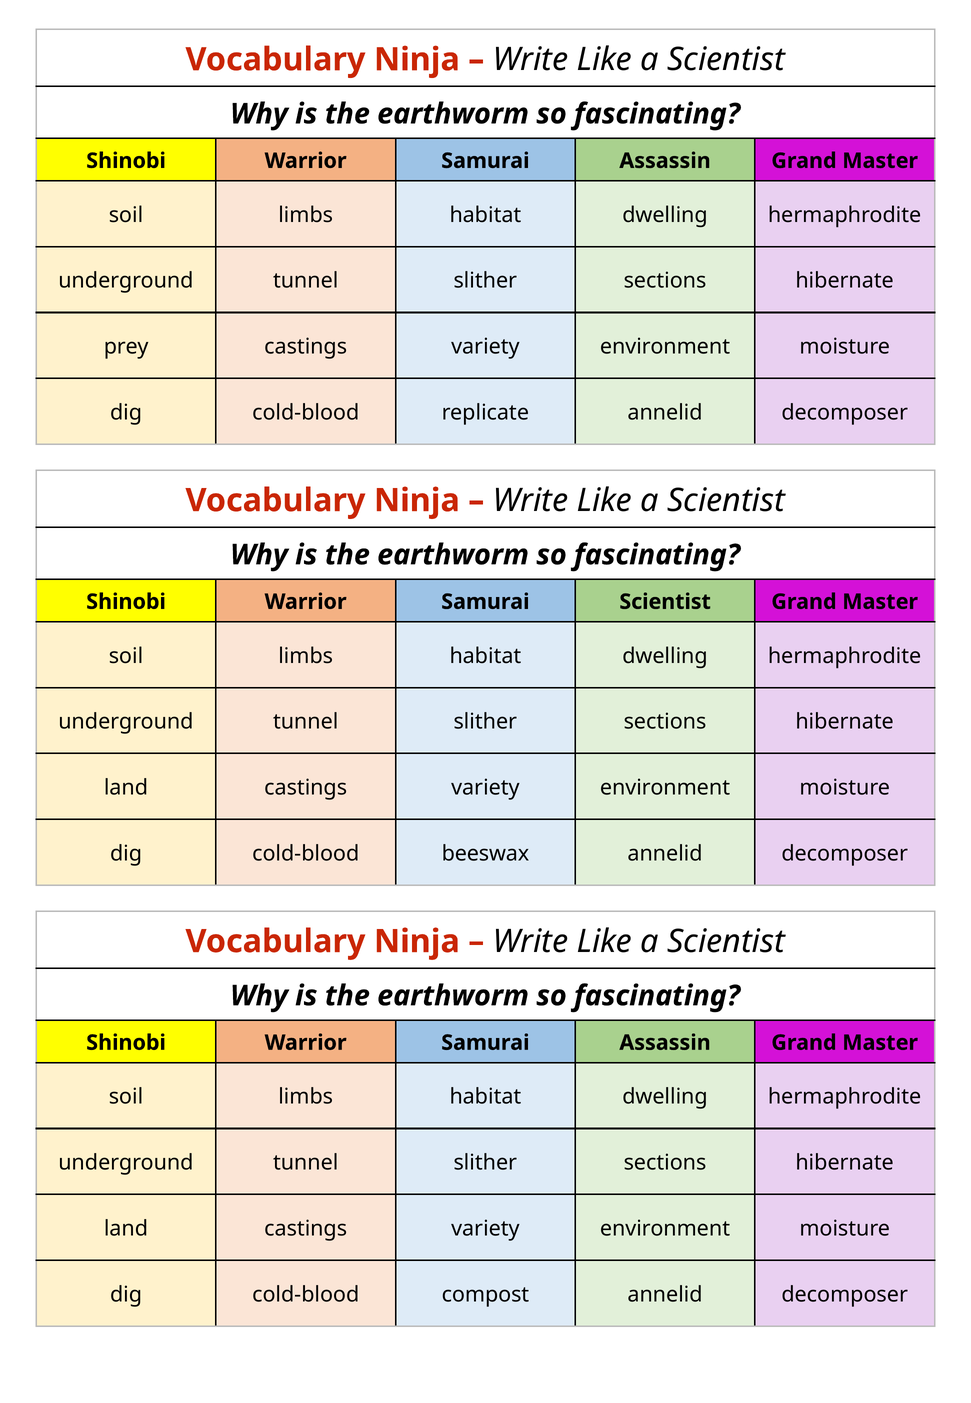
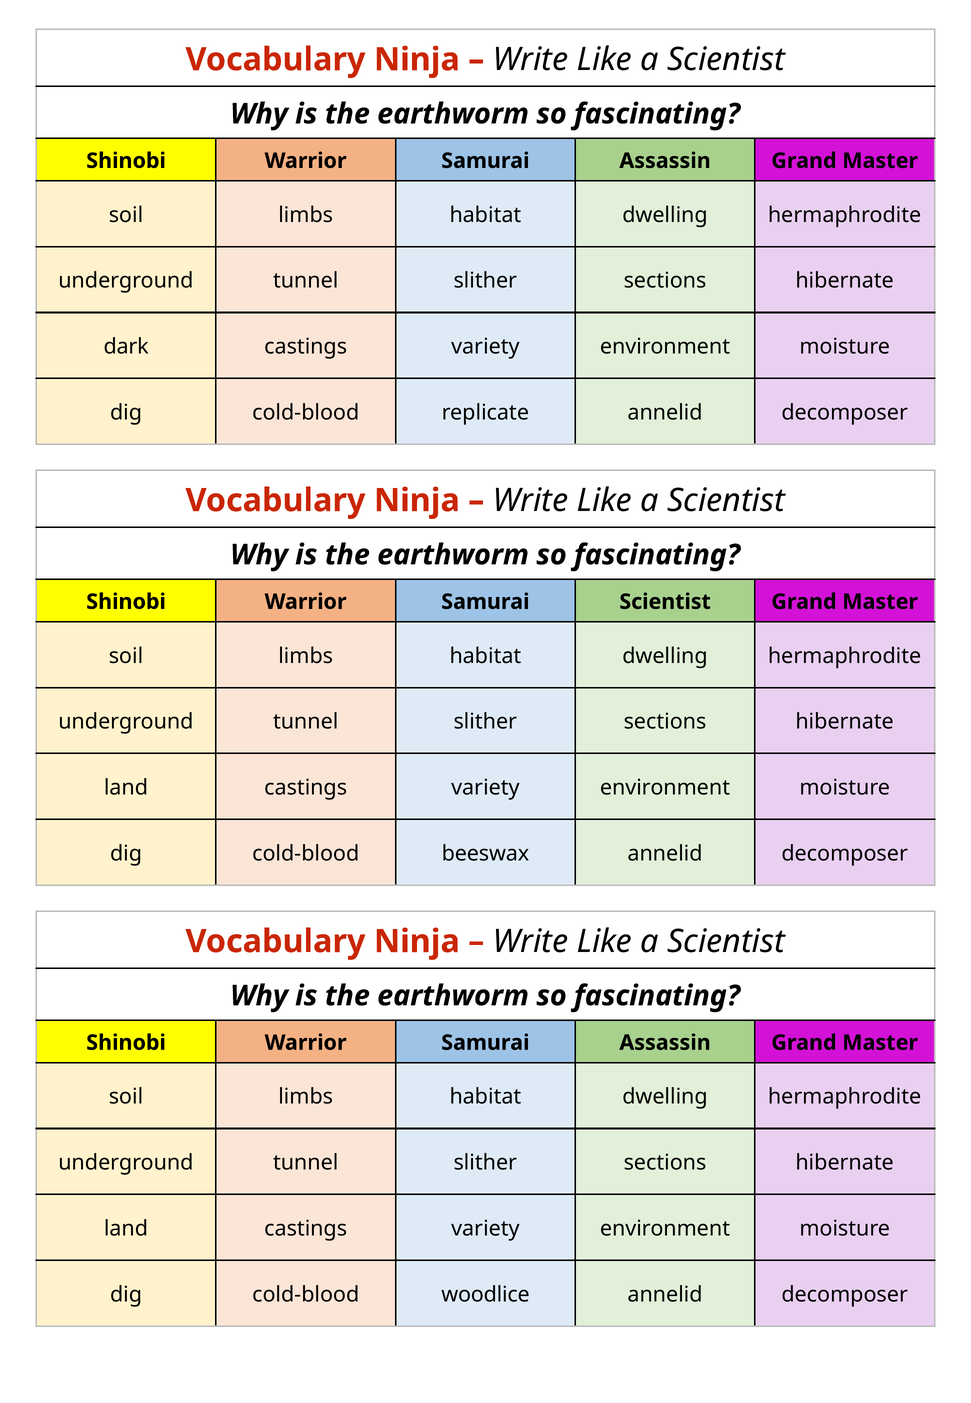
prey: prey -> dark
compost: compost -> woodlice
